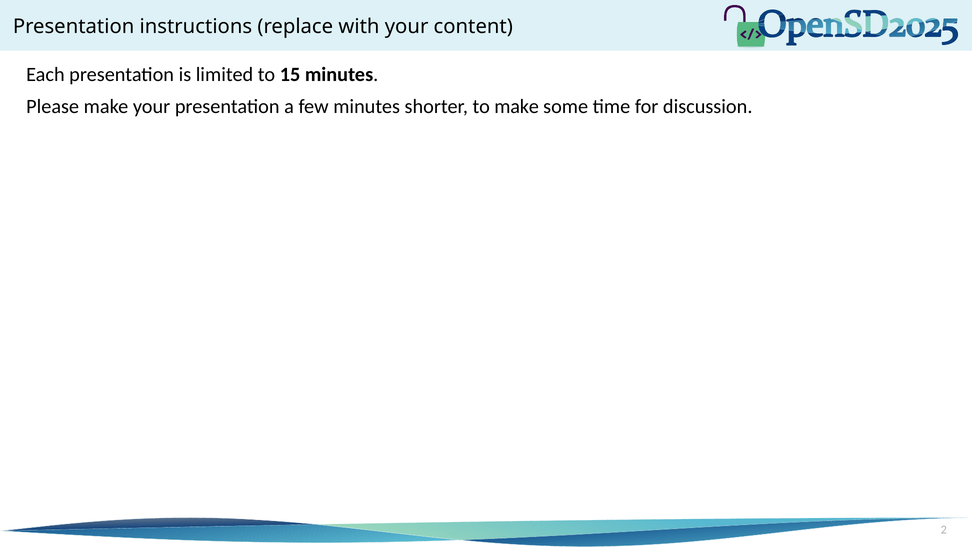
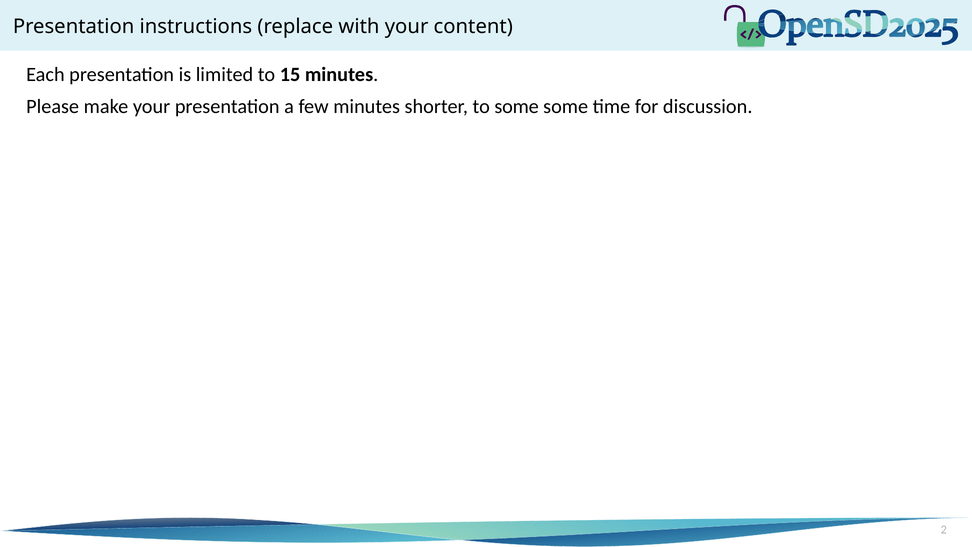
to make: make -> some
